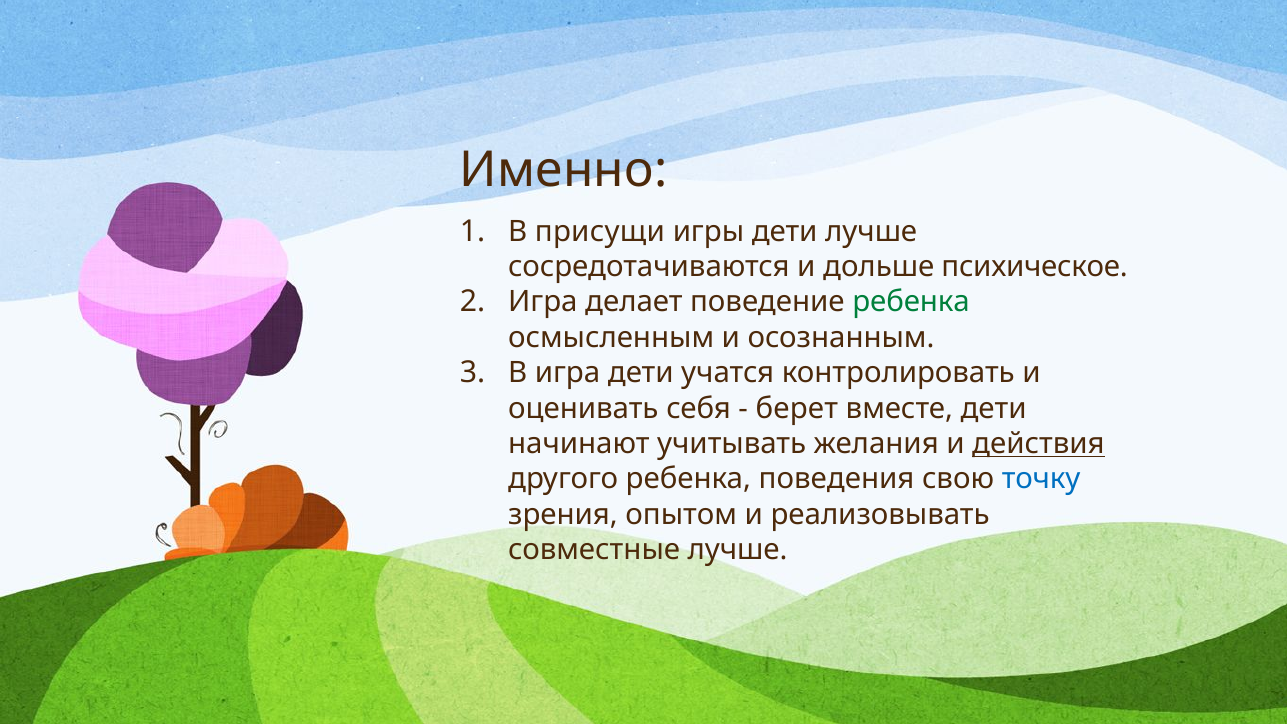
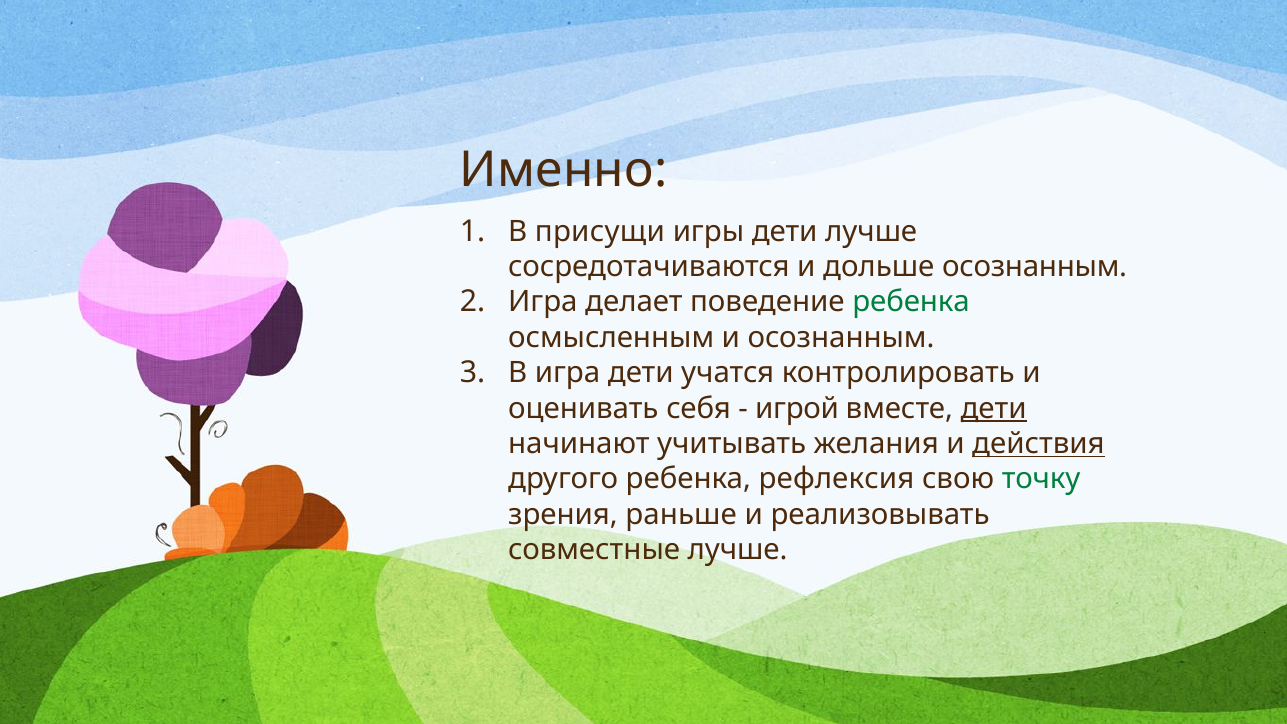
дольше психическое: психическое -> осознанным
берет: берет -> игрой
дети at (994, 408) underline: none -> present
поведения: поведения -> рефлексия
точку colour: blue -> green
опытом: опытом -> раньше
